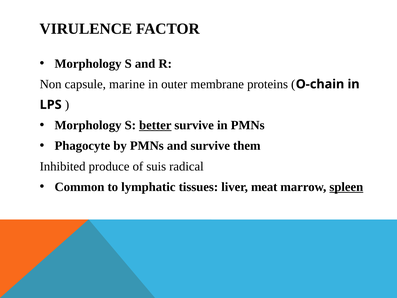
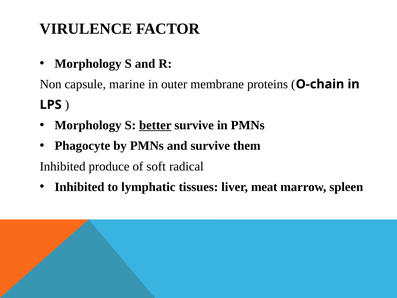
suis: suis -> soft
Common at (79, 187): Common -> Inhibited
spleen underline: present -> none
